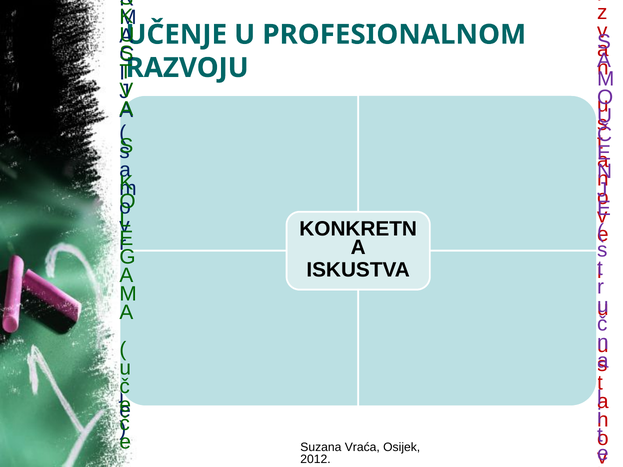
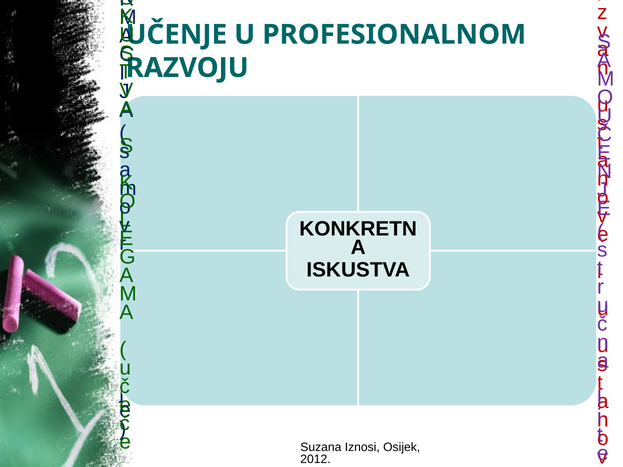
Vraća: Vraća -> Iznosi
